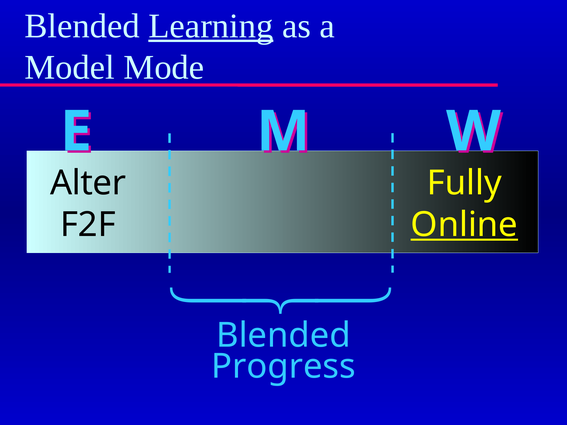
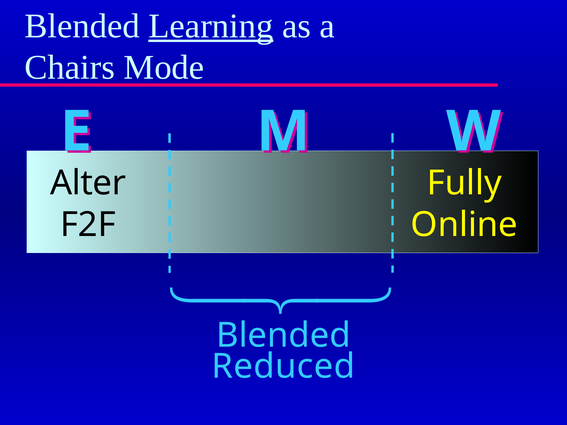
Model: Model -> Chairs
Online underline: present -> none
Progress: Progress -> Reduced
